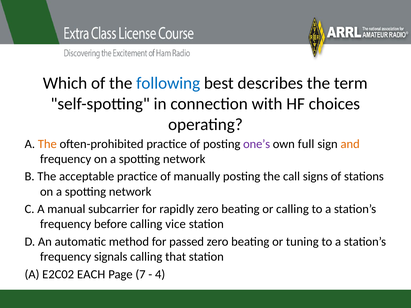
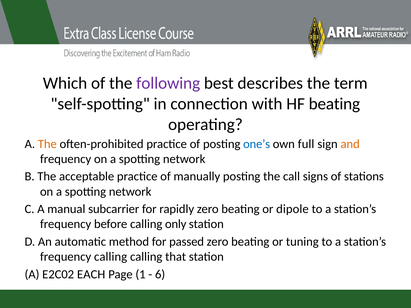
following colour: blue -> purple
HF choices: choices -> beating
one’s colour: purple -> blue
or calling: calling -> dipole
vice: vice -> only
frequency signals: signals -> calling
7: 7 -> 1
4: 4 -> 6
